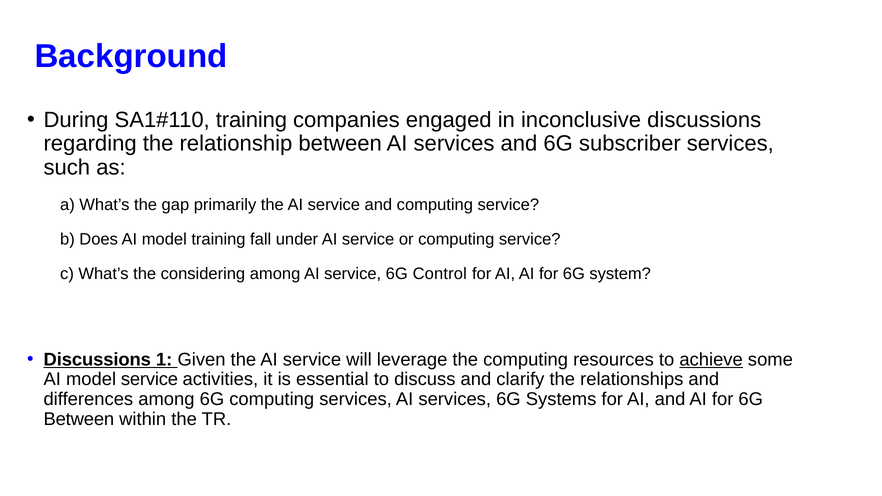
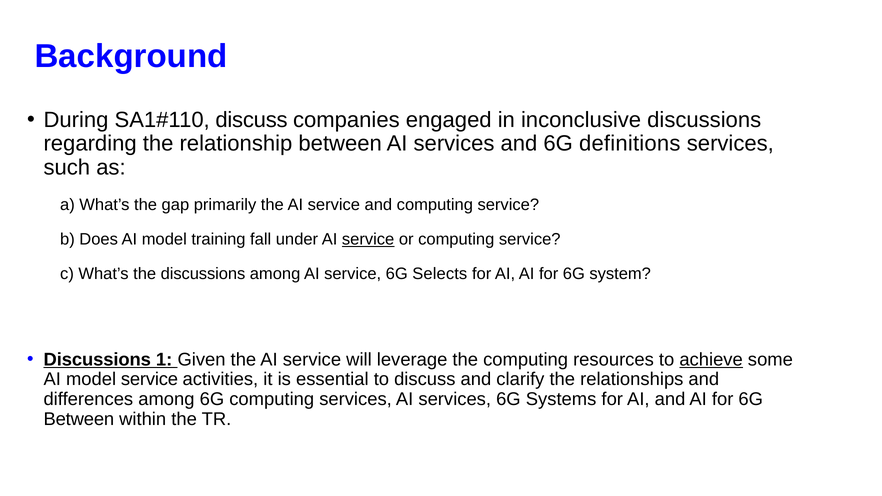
training at (251, 120): training -> discuss
subscriber: subscriber -> definitions
service at (368, 239) underline: none -> present
the considering: considering -> discussions
Control: Control -> Selects
